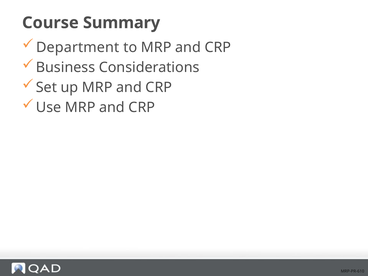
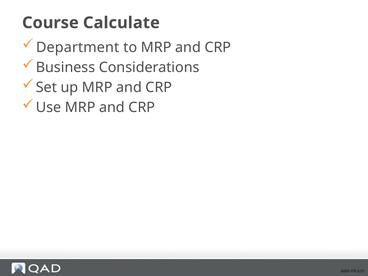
Summary: Summary -> Calculate
